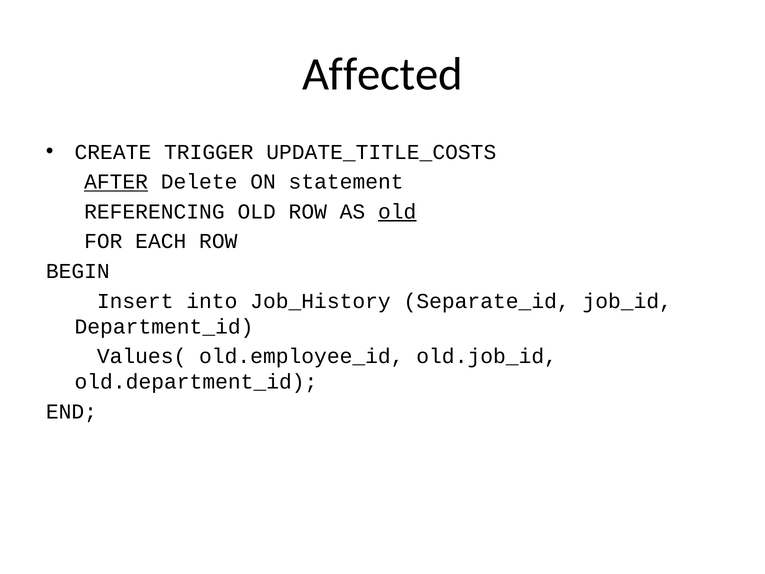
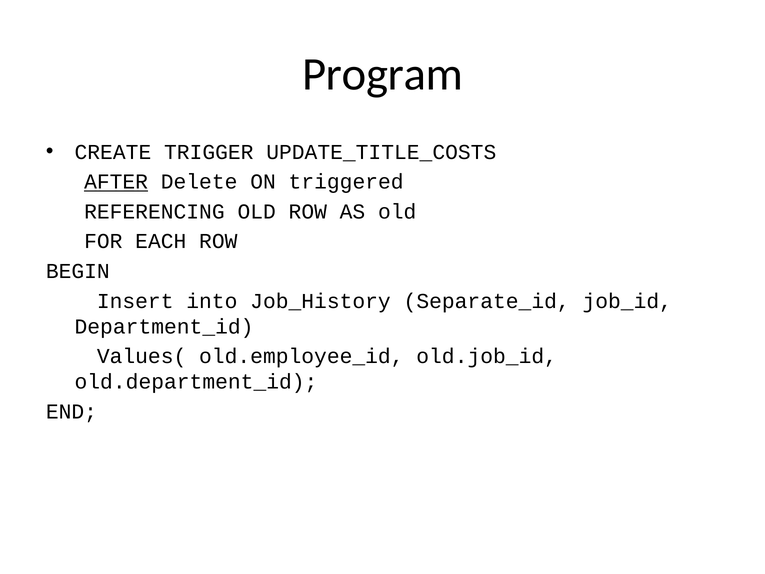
Affected: Affected -> Program
statement: statement -> triggered
old at (397, 212) underline: present -> none
